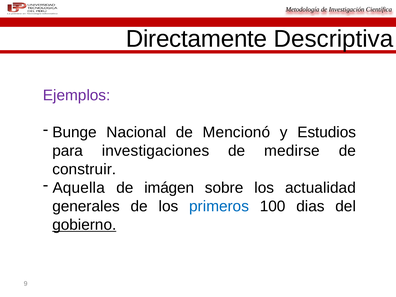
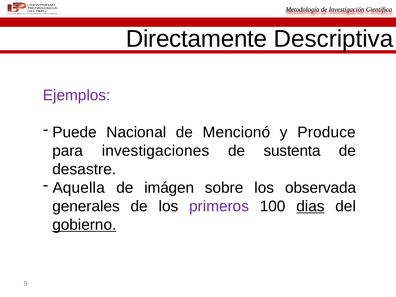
Bunge: Bunge -> Puede
Estudios: Estudios -> Produce
medirse: medirse -> sustenta
construir: construir -> desastre
actualidad: actualidad -> observada
primeros colour: blue -> purple
dias underline: none -> present
